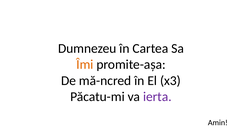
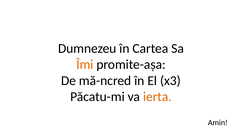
ierta colour: purple -> orange
